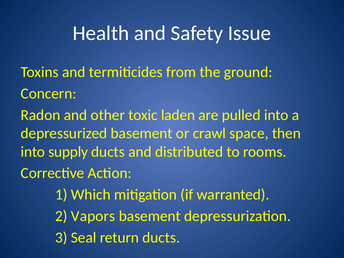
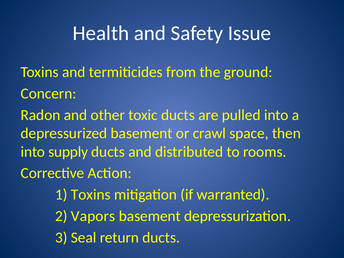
toxic laden: laden -> ducts
1 Which: Which -> Toxins
